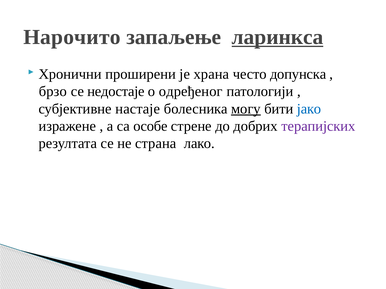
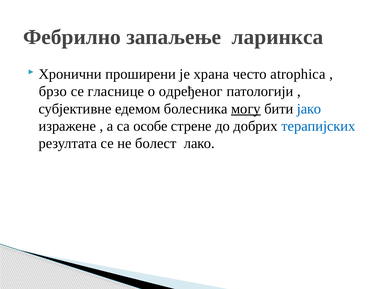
Нарочито: Нарочито -> Фебрилно
ларинкса underline: present -> none
допунска: допунска -> atrophica
недостаје: недостаје -> гласнице
настаје: настаје -> едемом
терапијских colour: purple -> blue
страна: страна -> болест
